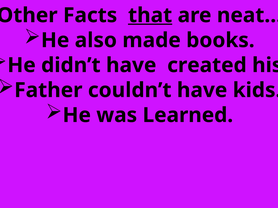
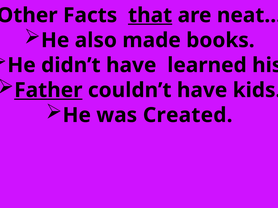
created: created -> learned
Father underline: none -> present
Learned: Learned -> Created
